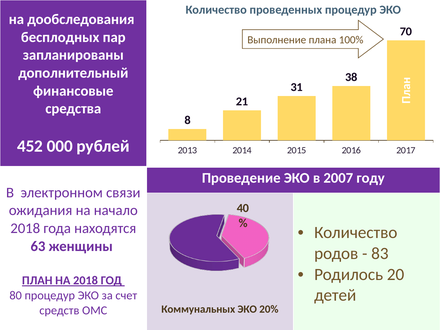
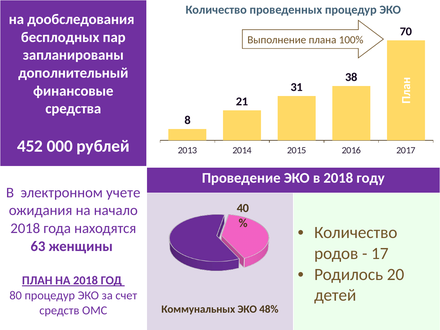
в 2007: 2007 -> 2018
связи: связи -> учете
83: 83 -> 17
20%: 20% -> 48%
